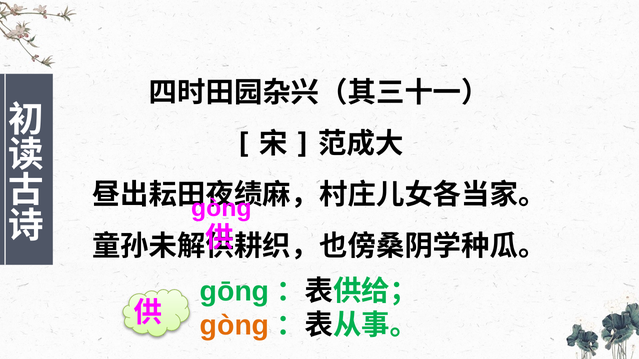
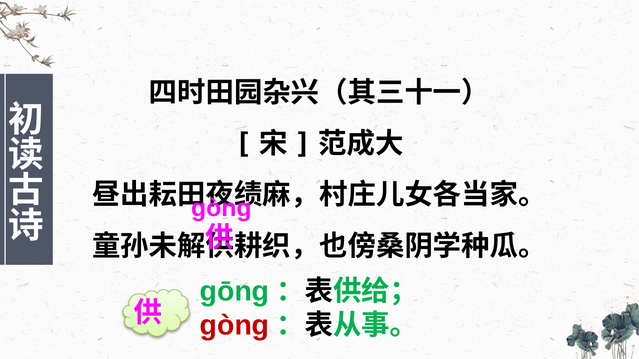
ɡònɡ at (235, 326) colour: orange -> red
